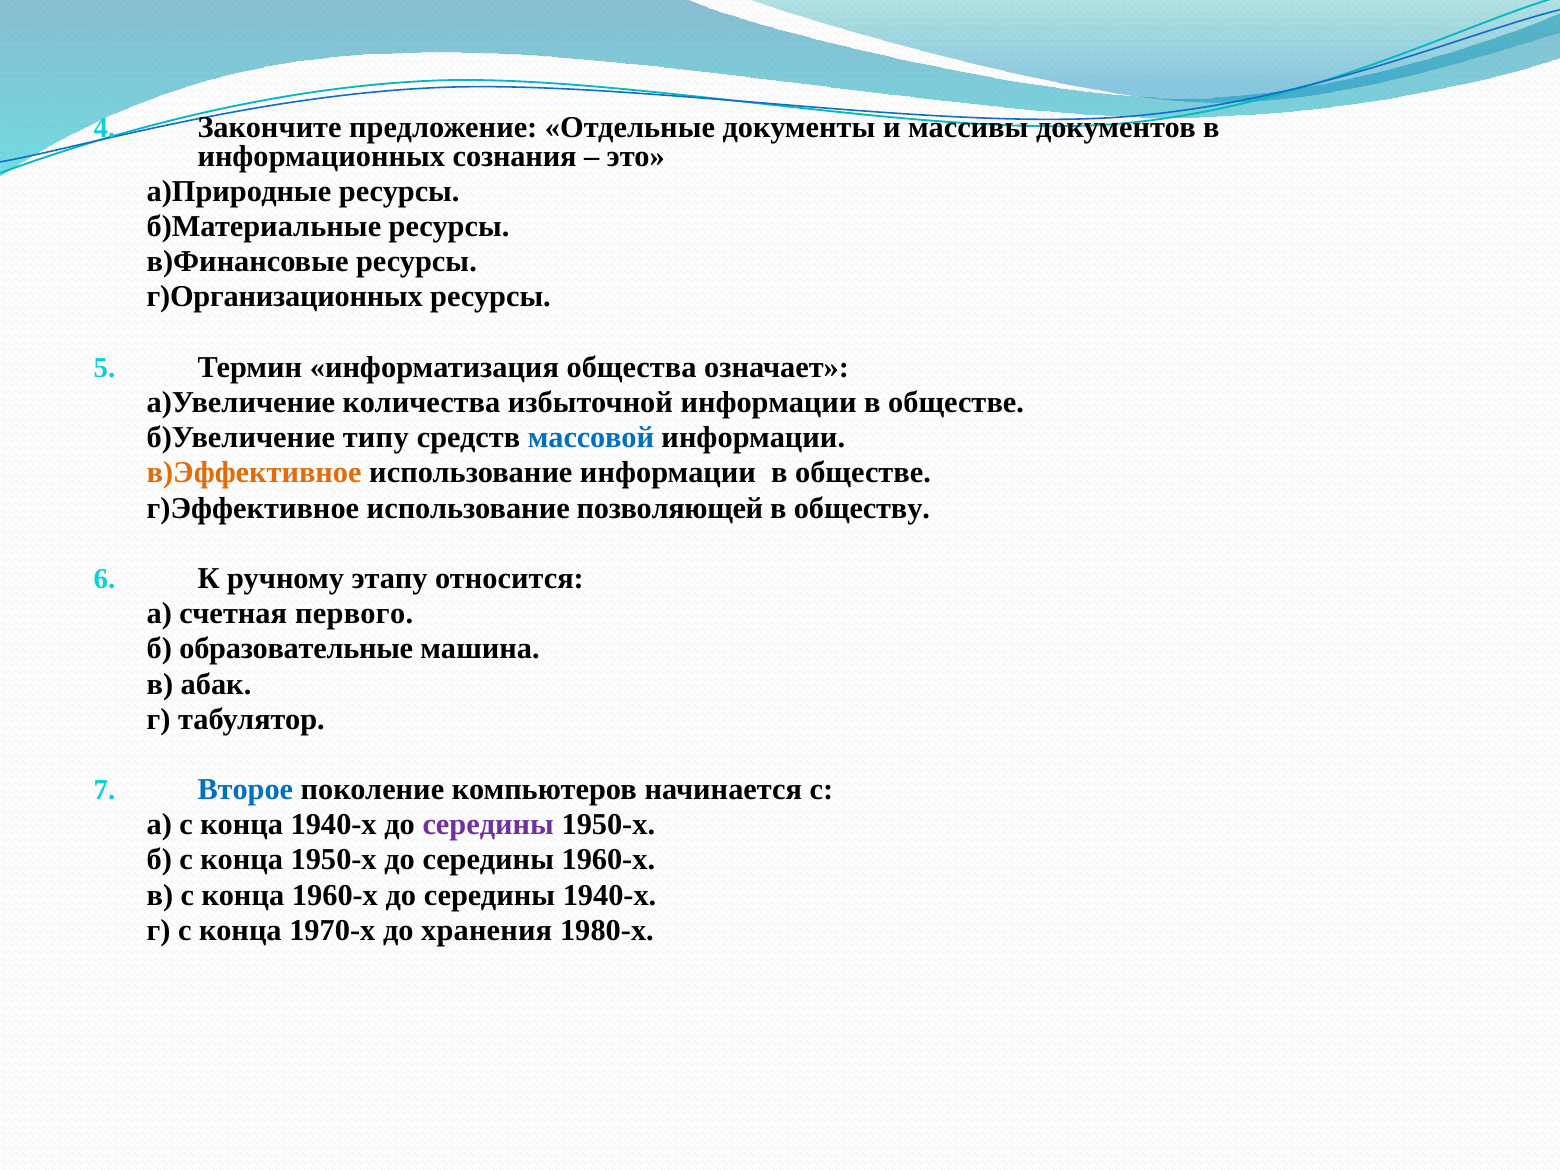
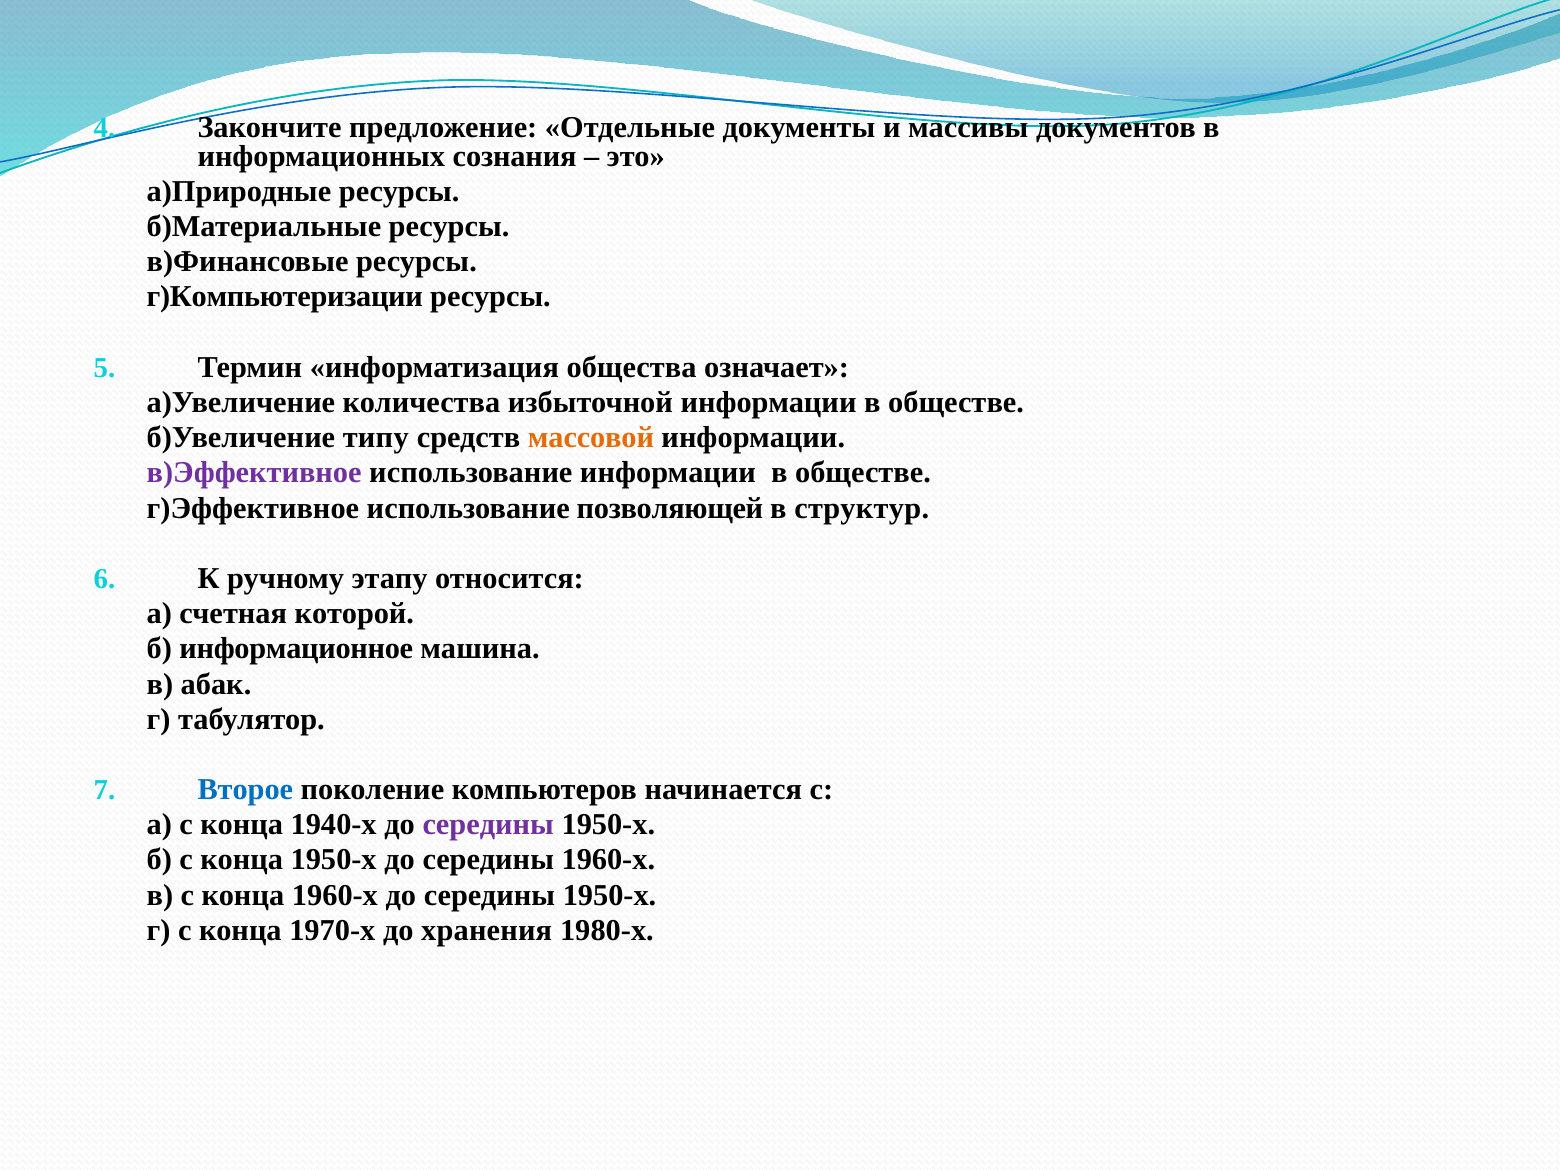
г)Организационных: г)Организационных -> г)Компьютеризации
массовой colour: blue -> orange
в)Эффективное colour: orange -> purple
обществу: обществу -> структур
первого: первого -> которой
образовательные: образовательные -> информационное
1960-х до середины 1940-х: 1940-х -> 1950-х
